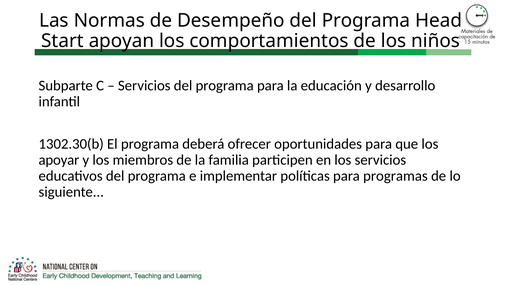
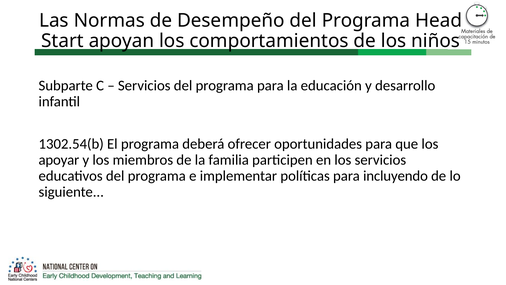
1302.30(b: 1302.30(b -> 1302.54(b
programas: programas -> incluyendo
